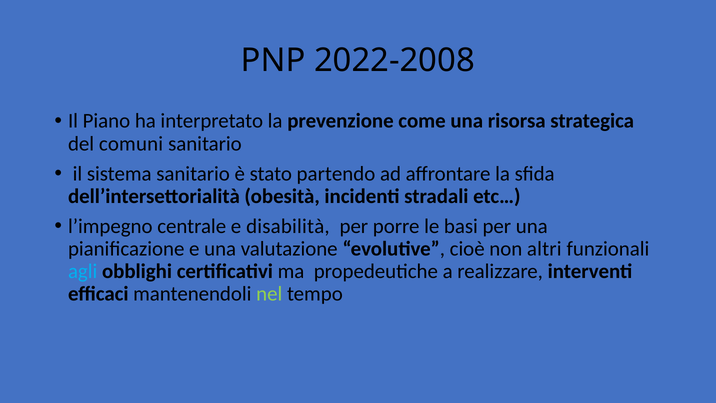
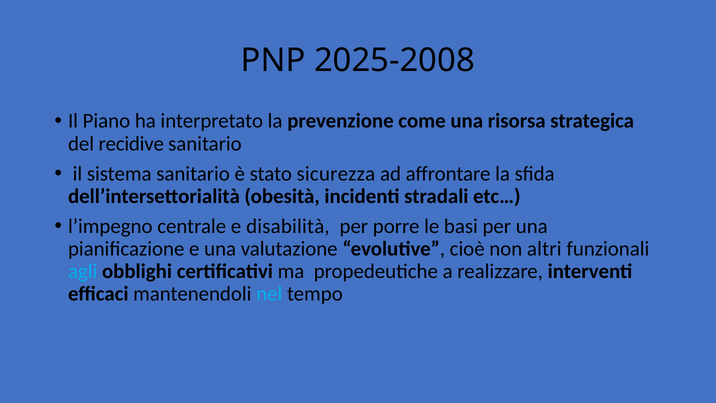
2022-2008: 2022-2008 -> 2025-2008
comuni: comuni -> recidive
partendo: partendo -> sicurezza
nel colour: light green -> light blue
